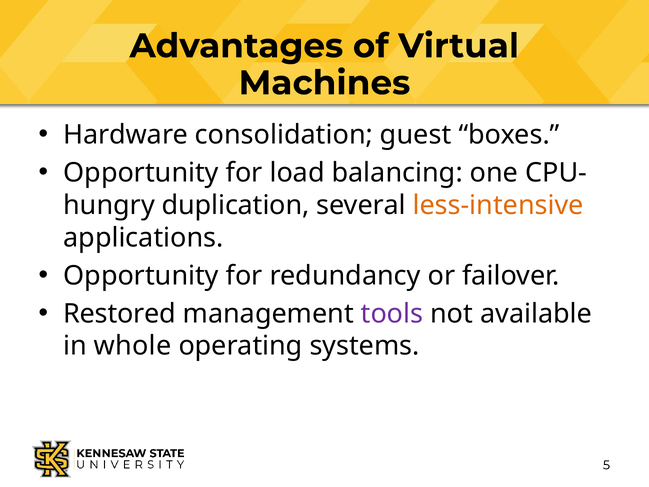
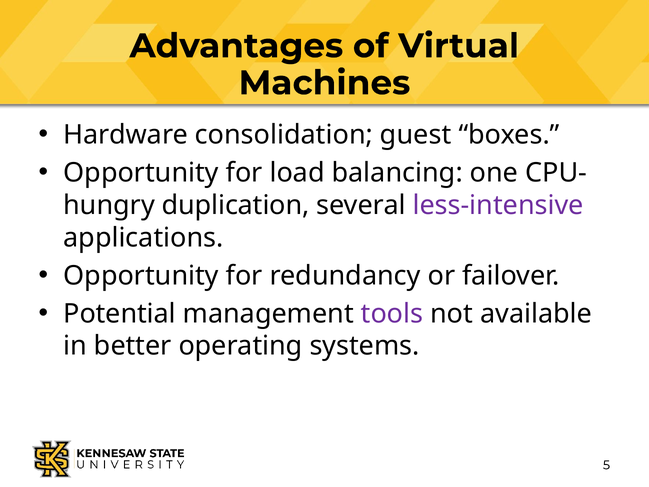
less-intensive colour: orange -> purple
Restored: Restored -> Potential
whole: whole -> better
